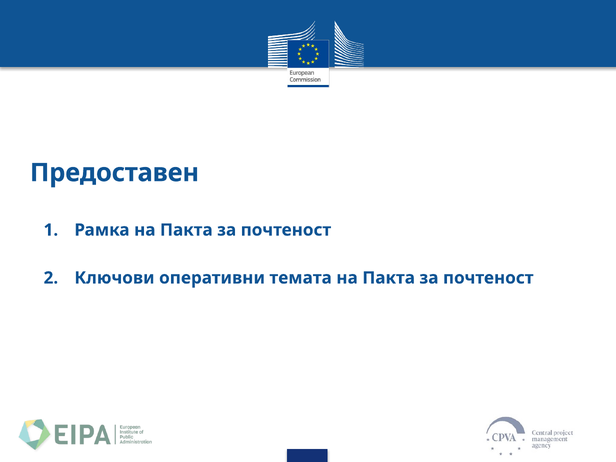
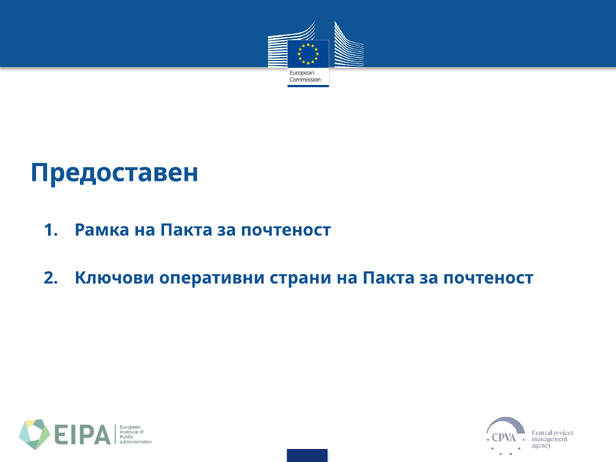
темата: темата -> страни
